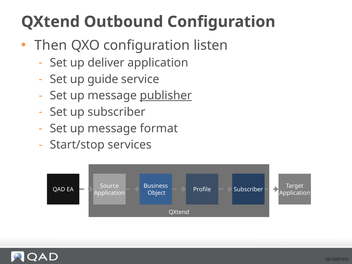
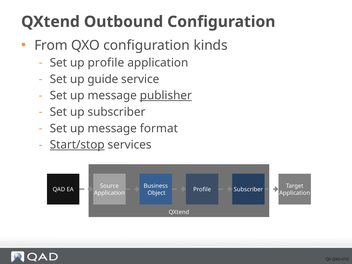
Then: Then -> From
listen: listen -> kinds
up deliver: deliver -> profile
Start/stop underline: none -> present
